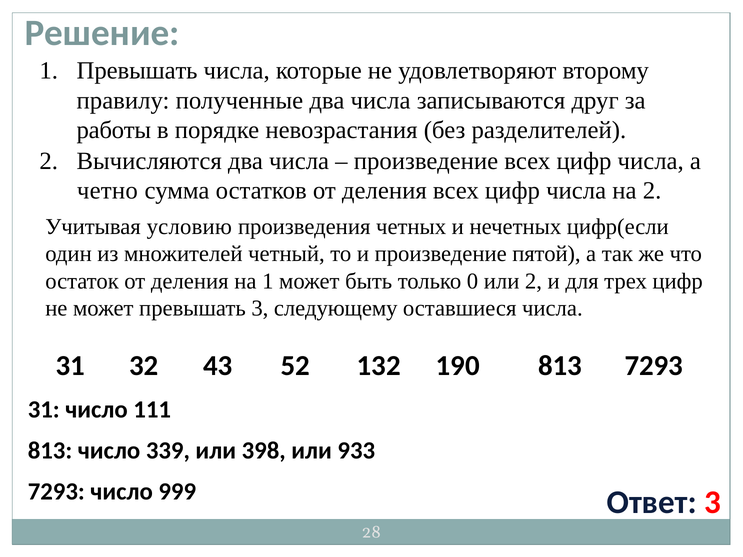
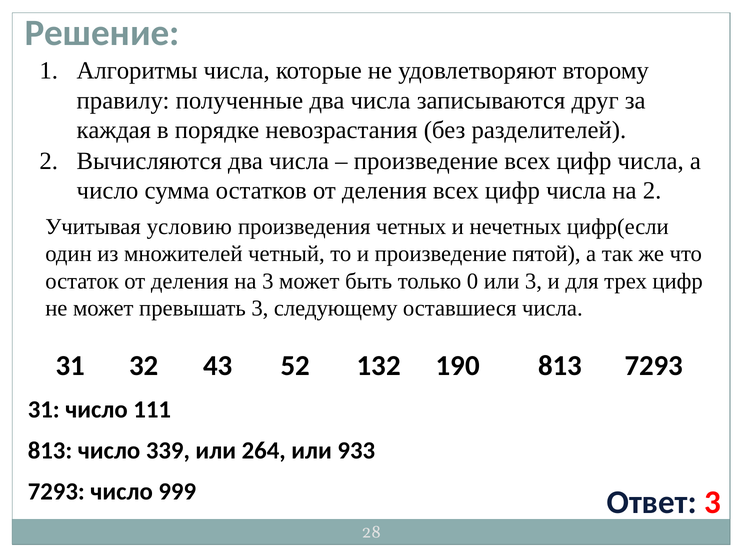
1 Превышать: Превышать -> Алгоритмы
работы: работы -> каждая
четно at (107, 191): четно -> число
на 1: 1 -> 3
или 2: 2 -> 3
398: 398 -> 264
